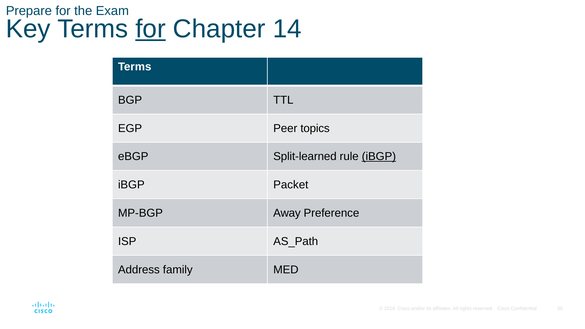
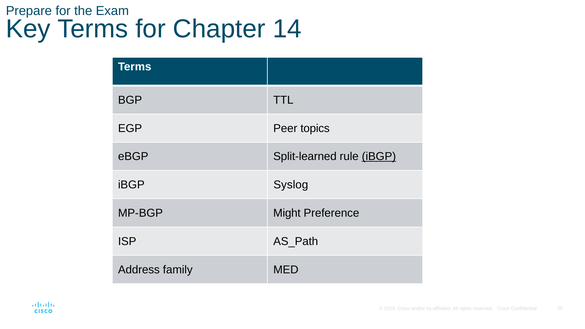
for at (151, 29) underline: present -> none
Packet: Packet -> Syslog
Away: Away -> Might
